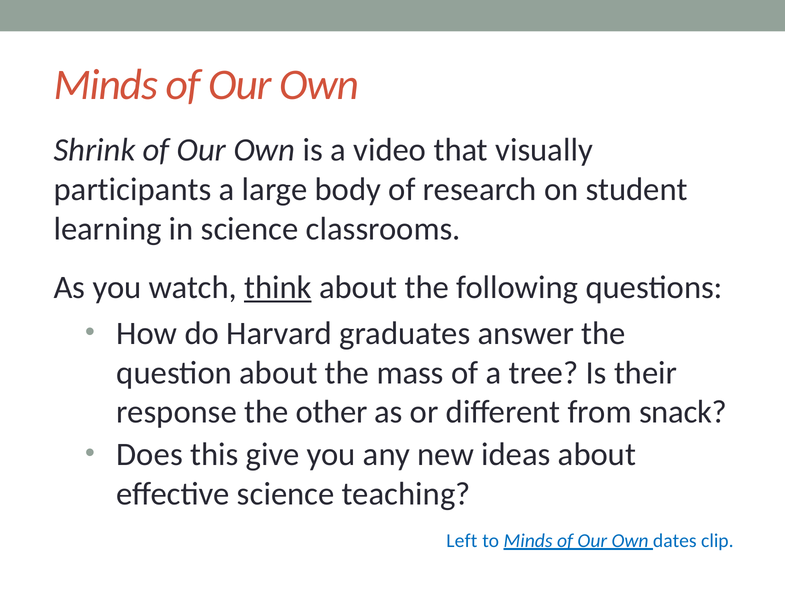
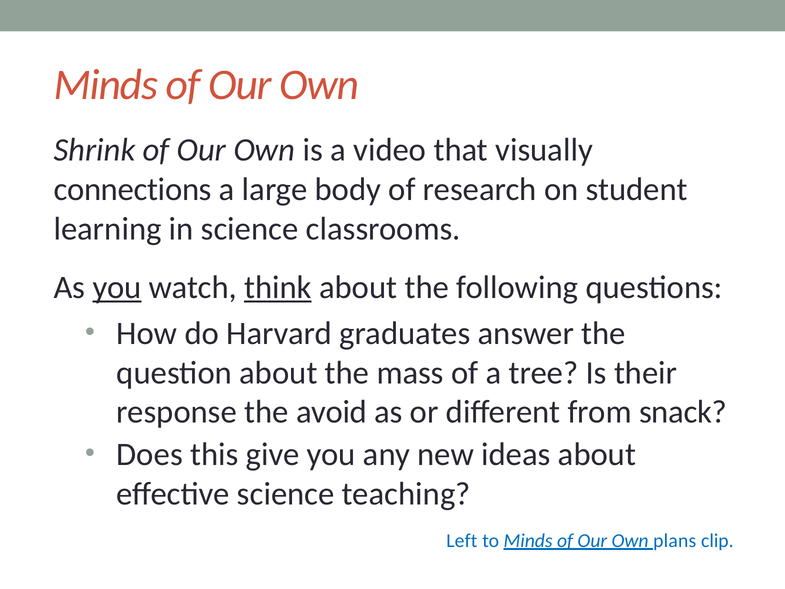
participants: participants -> connections
you at (117, 288) underline: none -> present
other: other -> avoid
dates: dates -> plans
